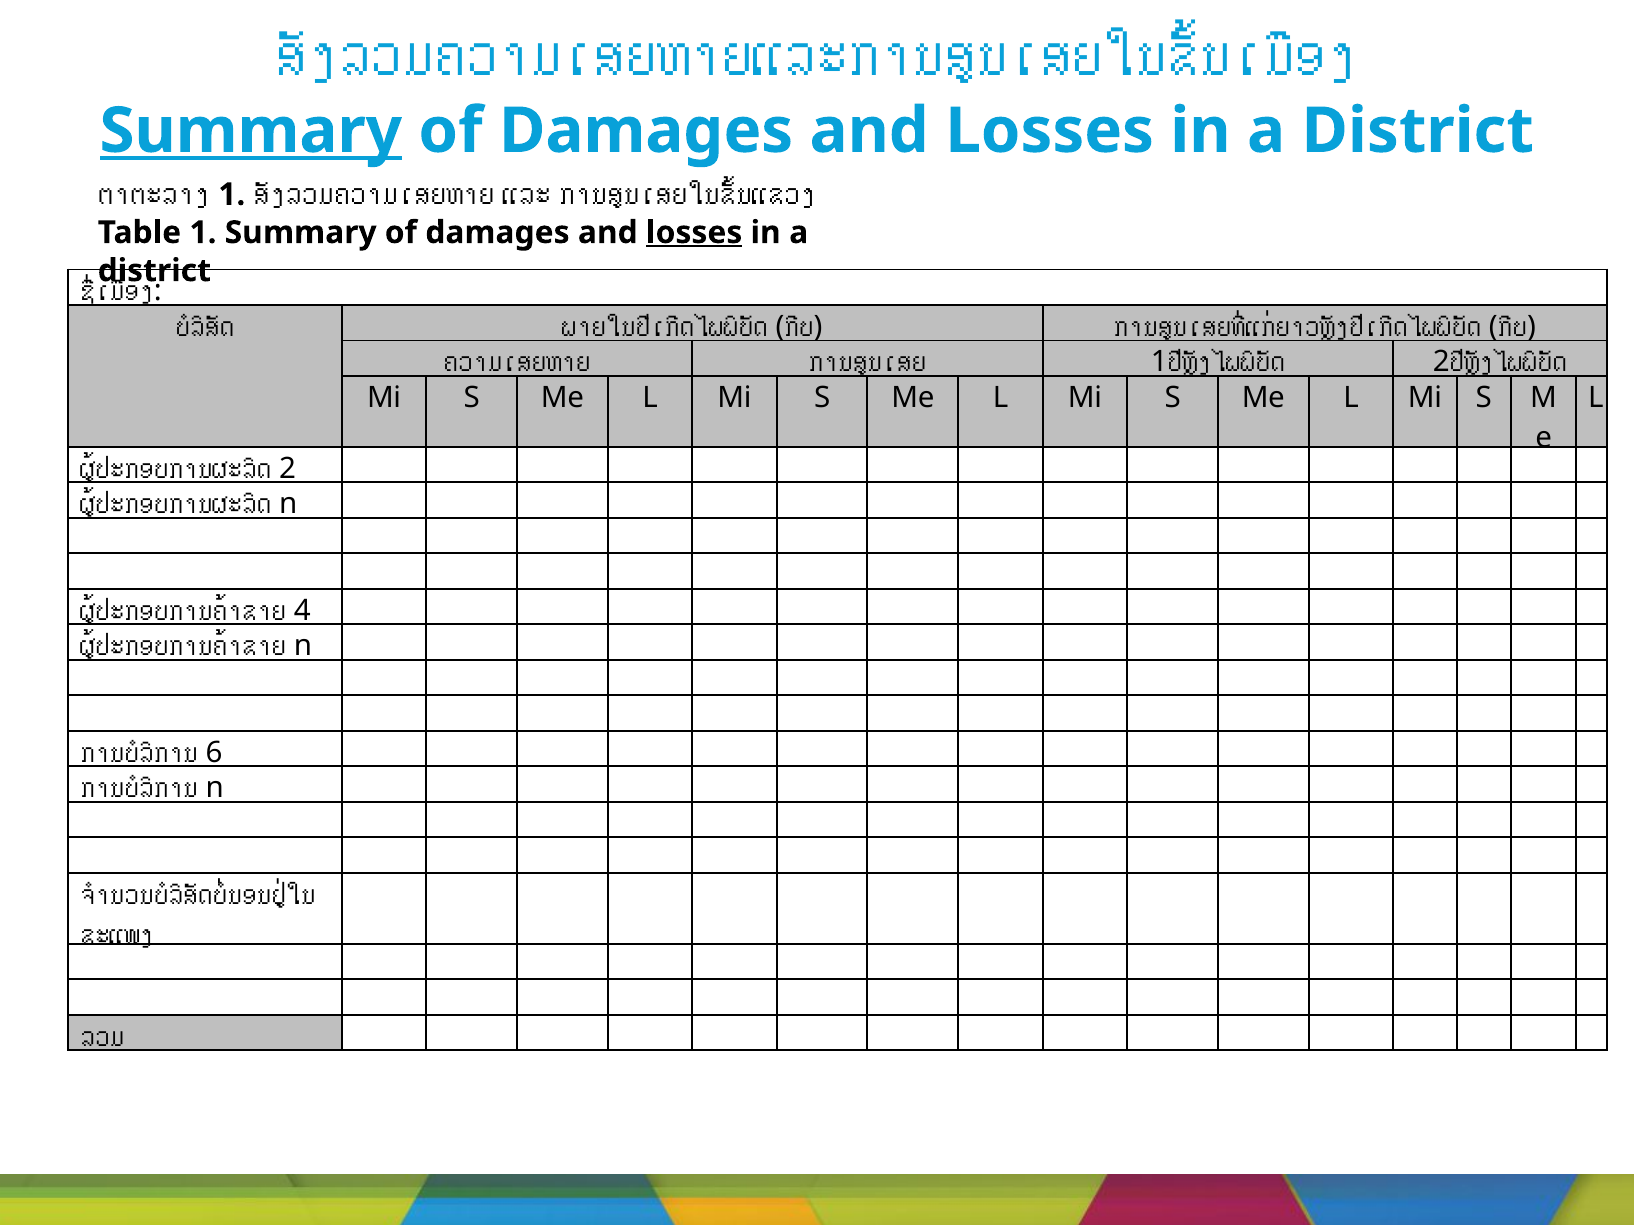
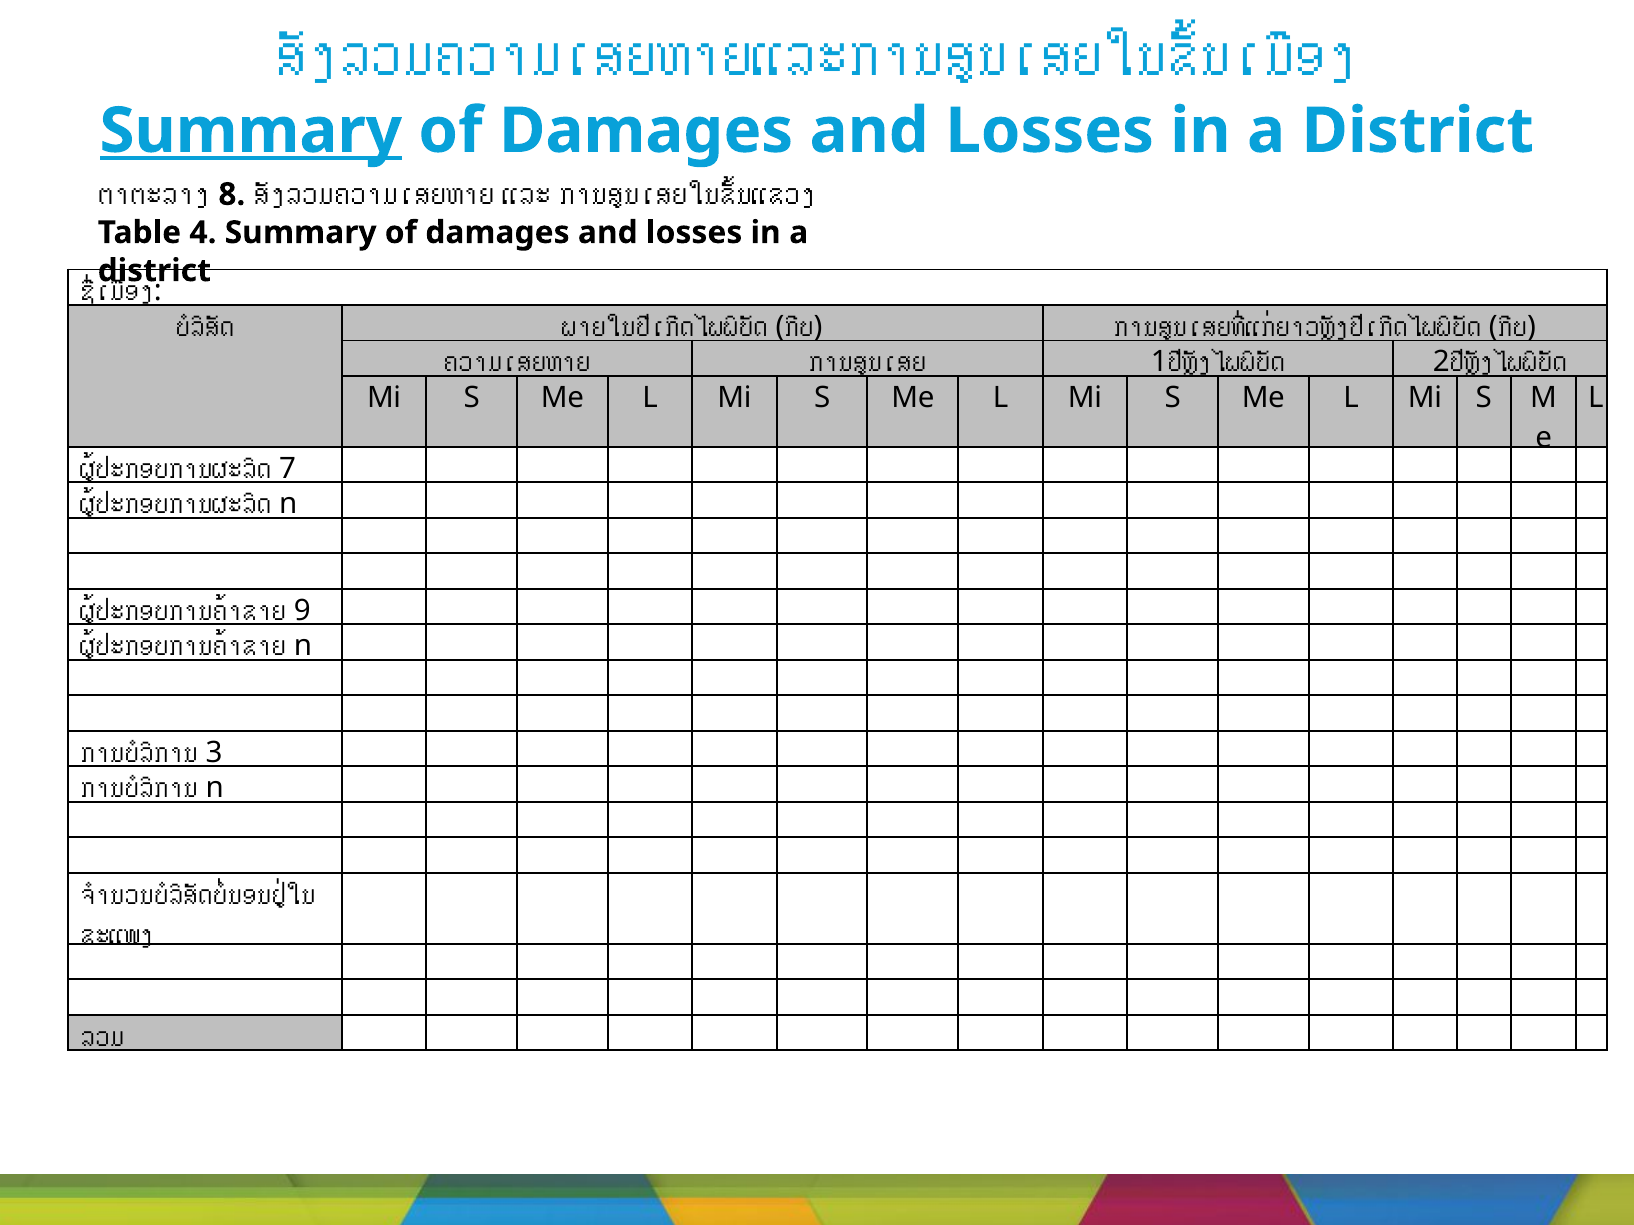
1 at (232, 195): 1 -> 8
Table 1: 1 -> 4
losses at (694, 233) underline: present -> none
2 at (288, 469): 2 -> 7
4: 4 -> 9
6: 6 -> 3
